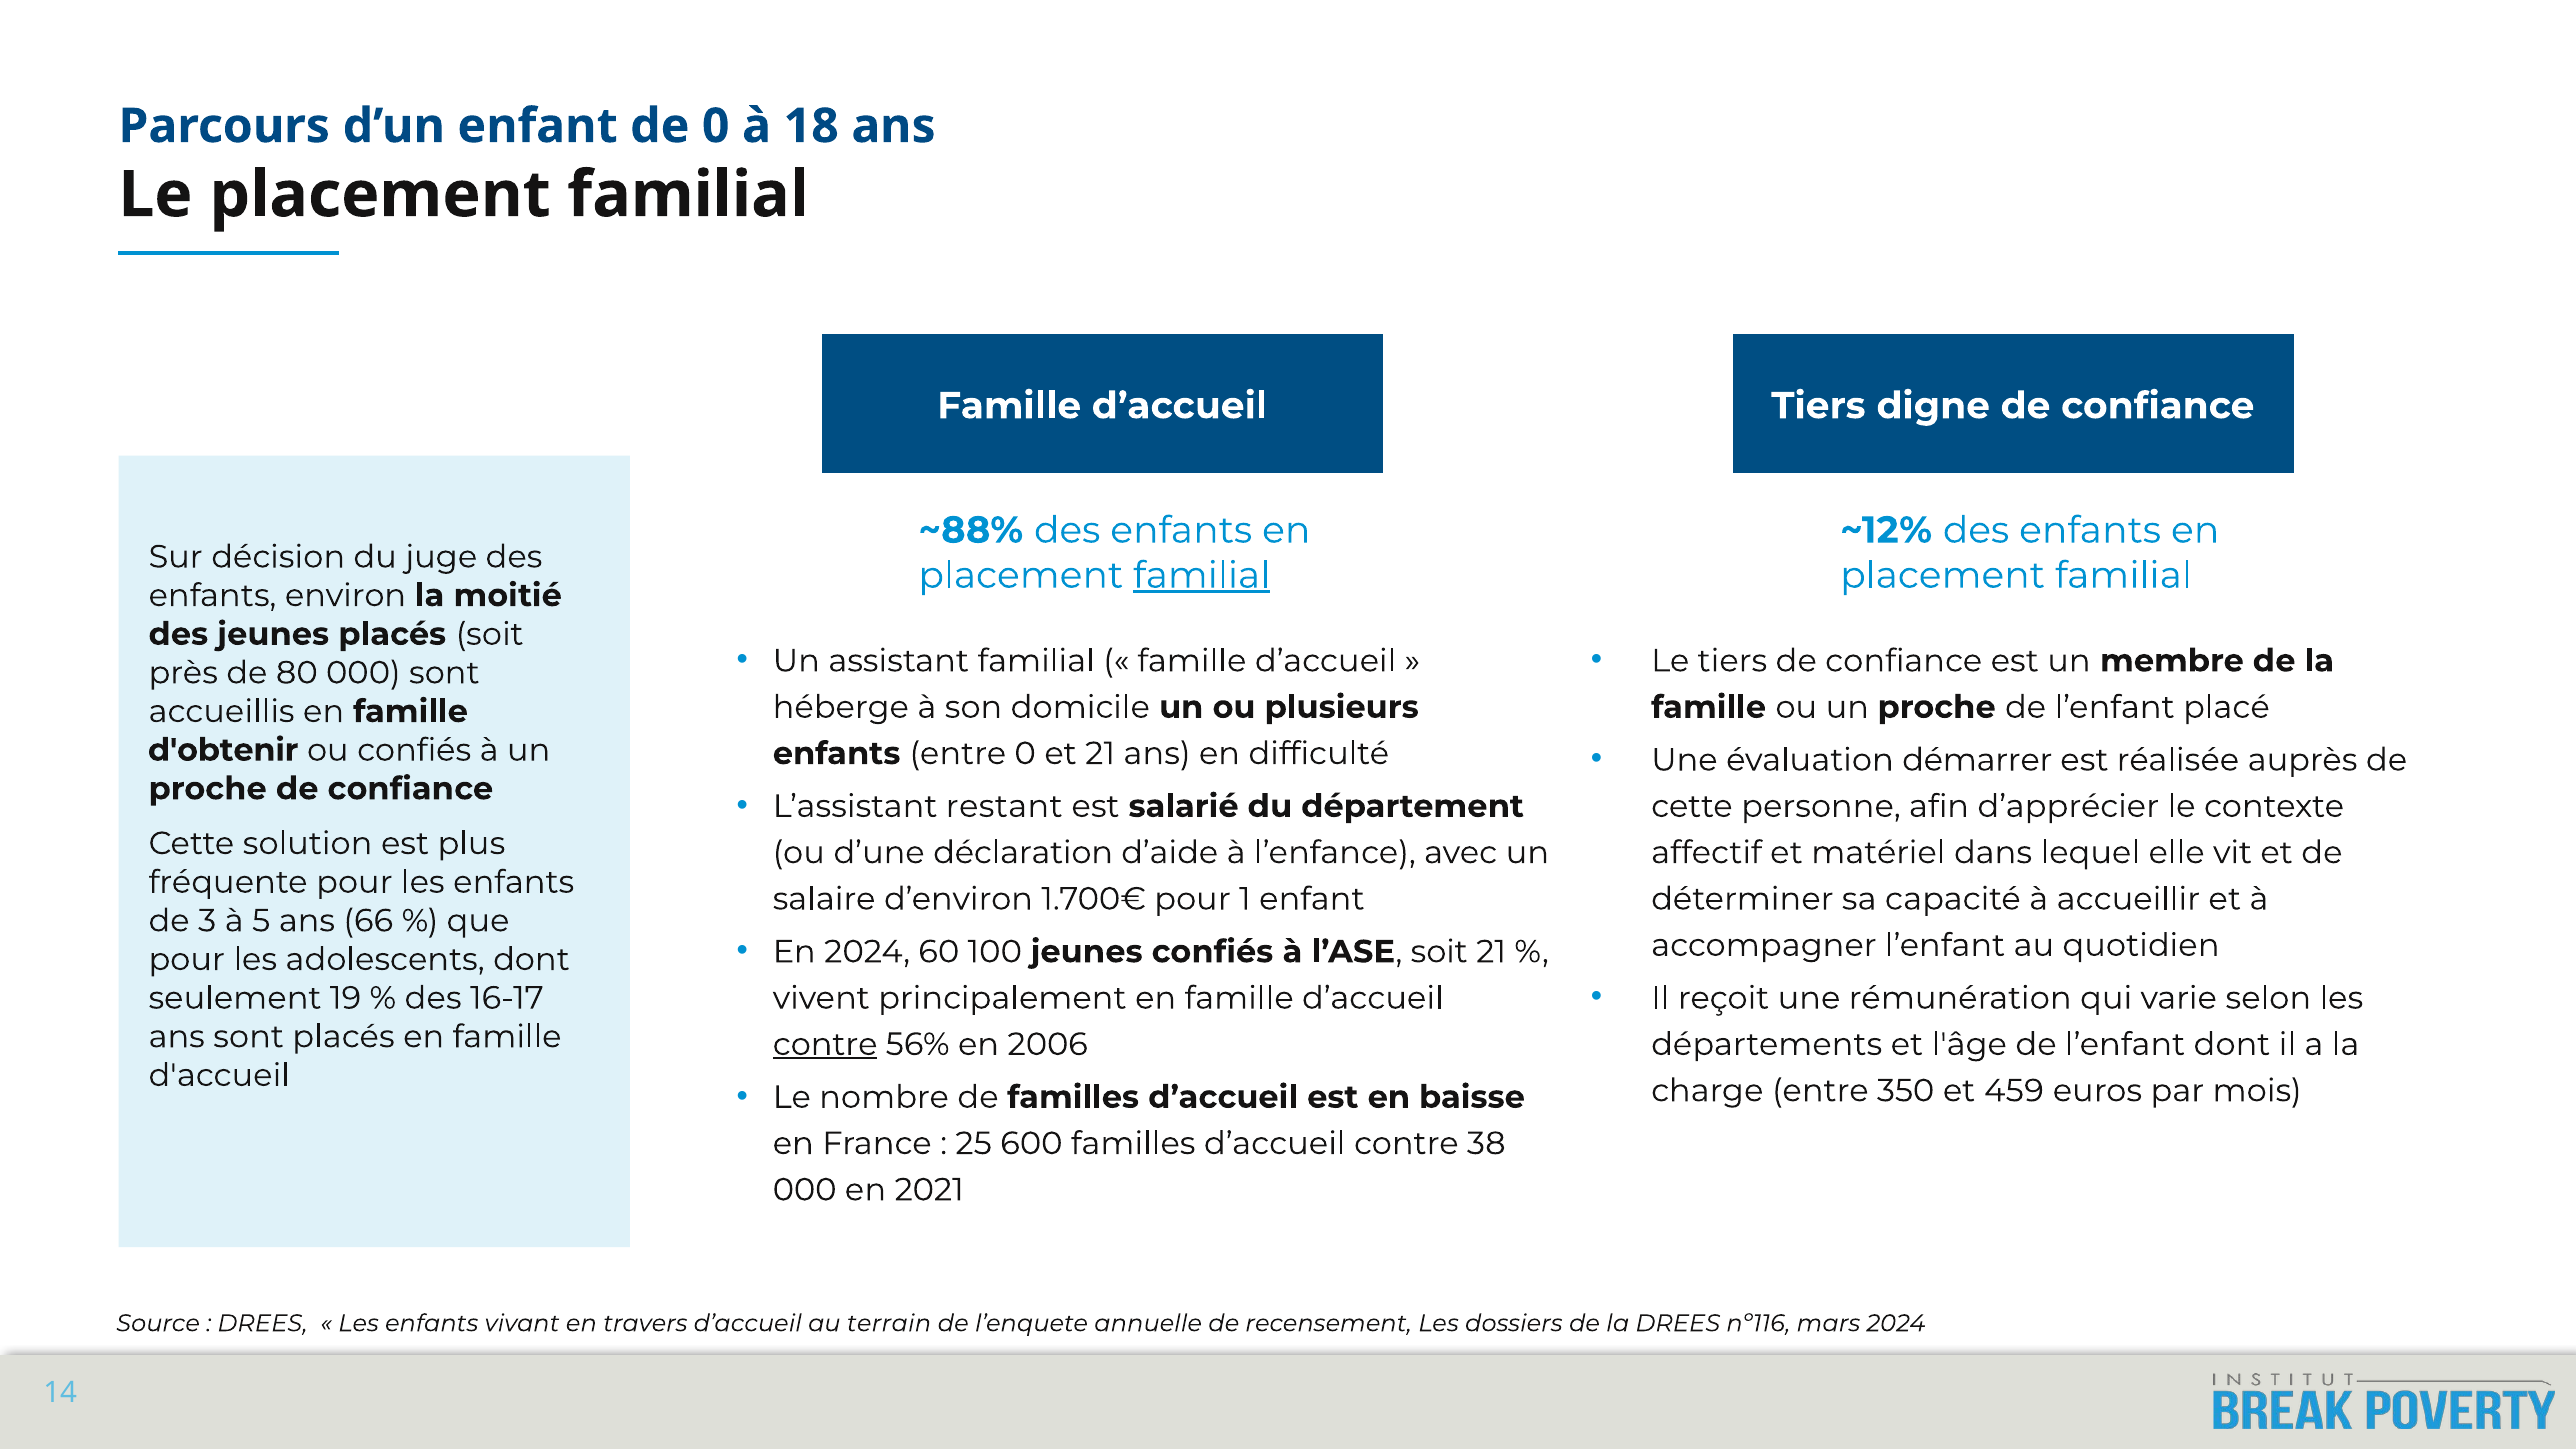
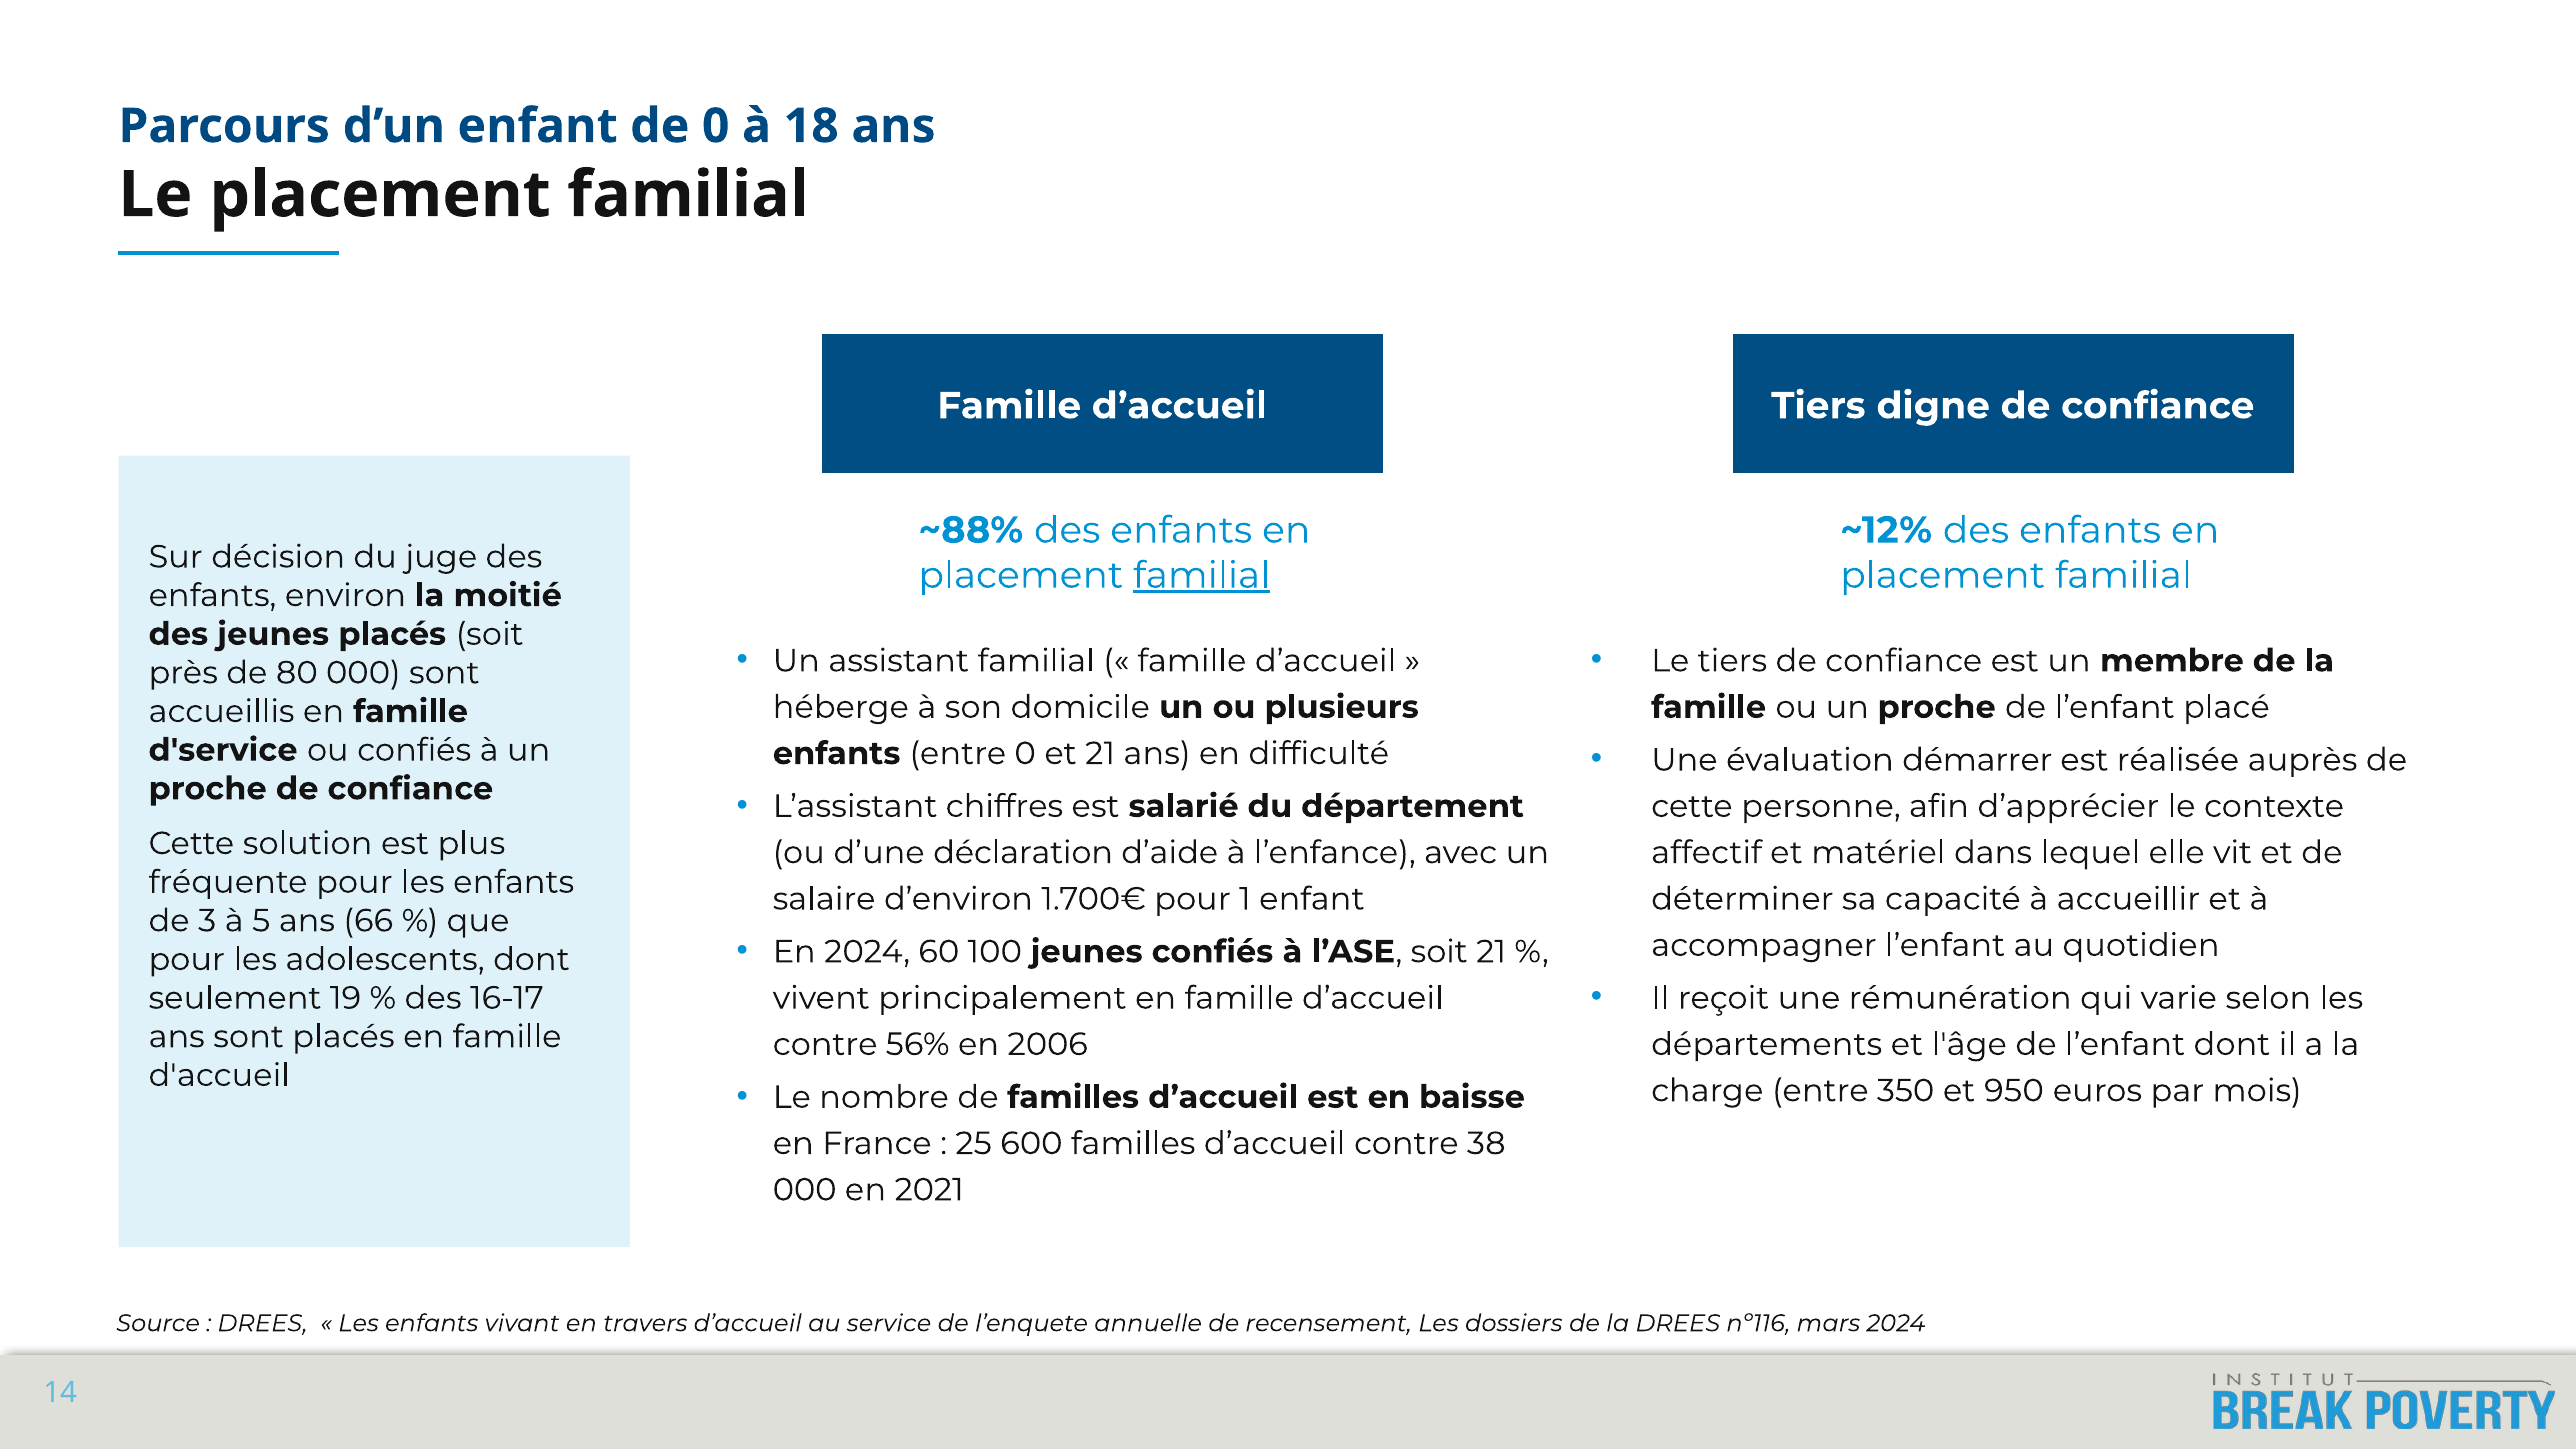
d'obtenir: d'obtenir -> d'service
restant: restant -> chiffres
contre at (825, 1044) underline: present -> none
459: 459 -> 950
terrain: terrain -> service
